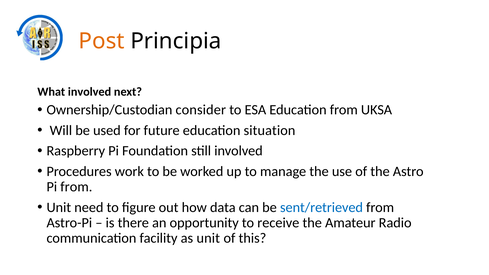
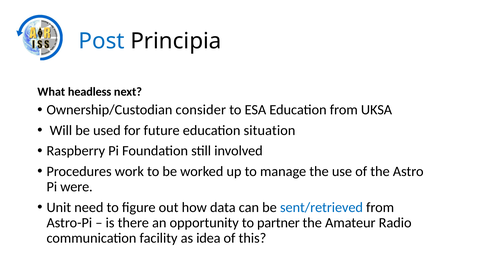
Post colour: orange -> blue
What involved: involved -> headless
Pi from: from -> were
receive: receive -> partner
as unit: unit -> idea
